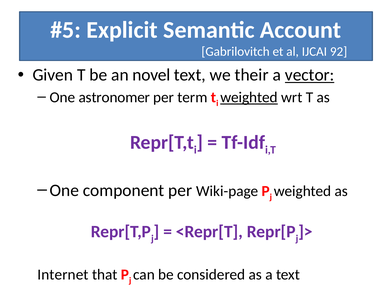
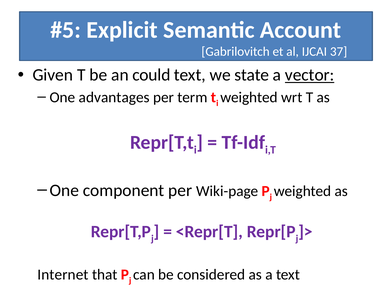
92: 92 -> 37
novel: novel -> could
their: their -> state
astronomer: astronomer -> advantages
weighted at (249, 97) underline: present -> none
